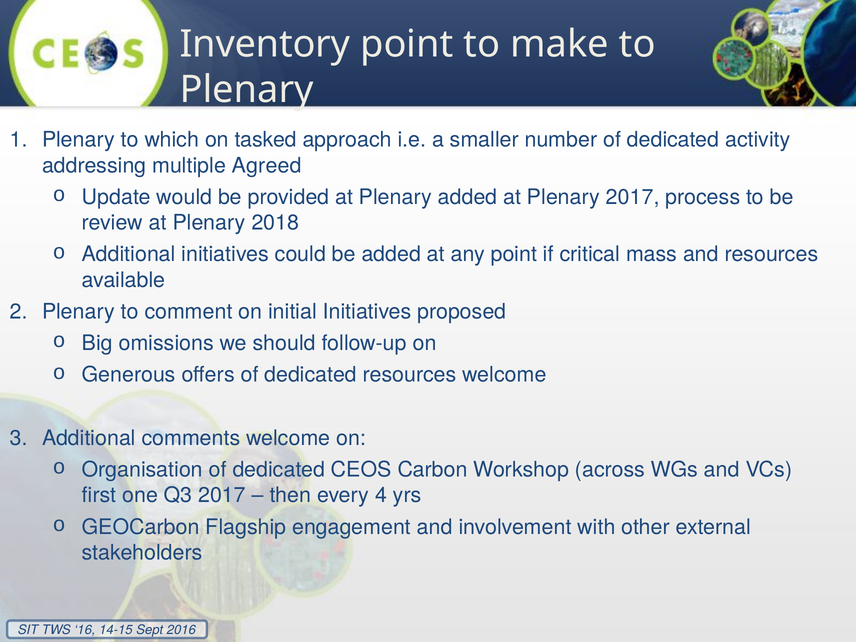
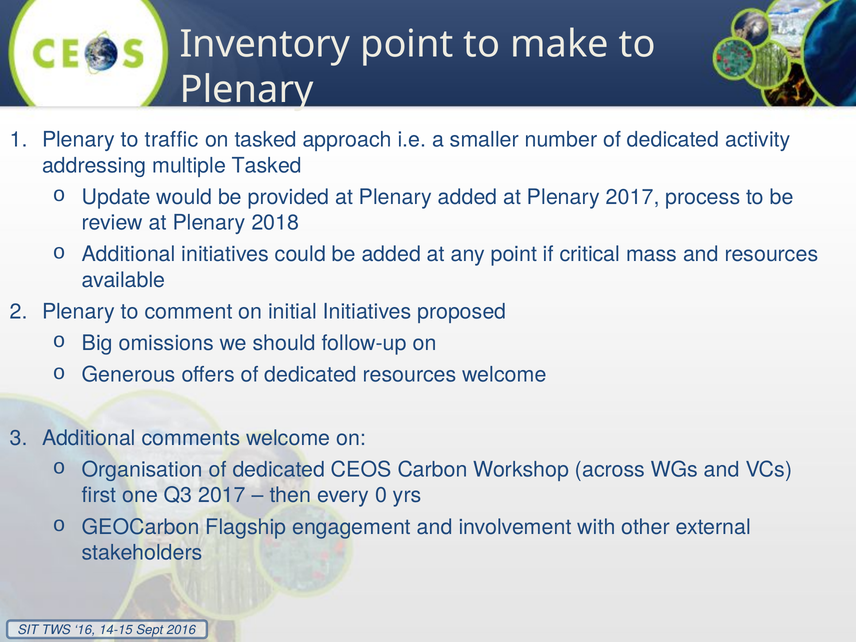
which: which -> traffic
multiple Agreed: Agreed -> Tasked
4: 4 -> 0
